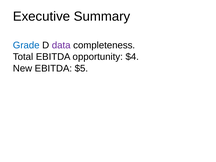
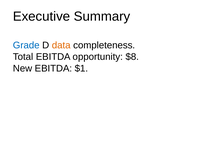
data colour: purple -> orange
$4: $4 -> $8
$5: $5 -> $1
